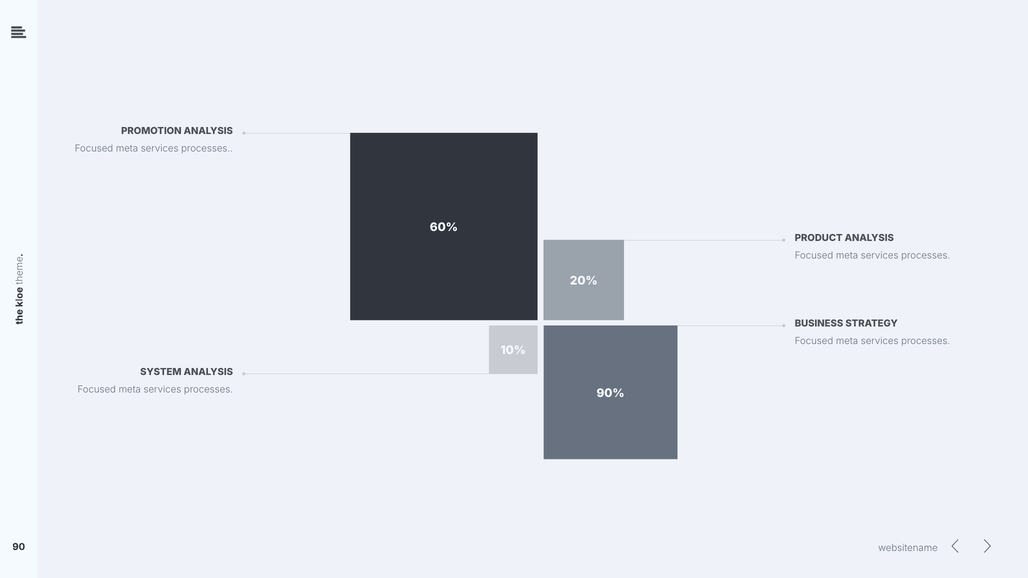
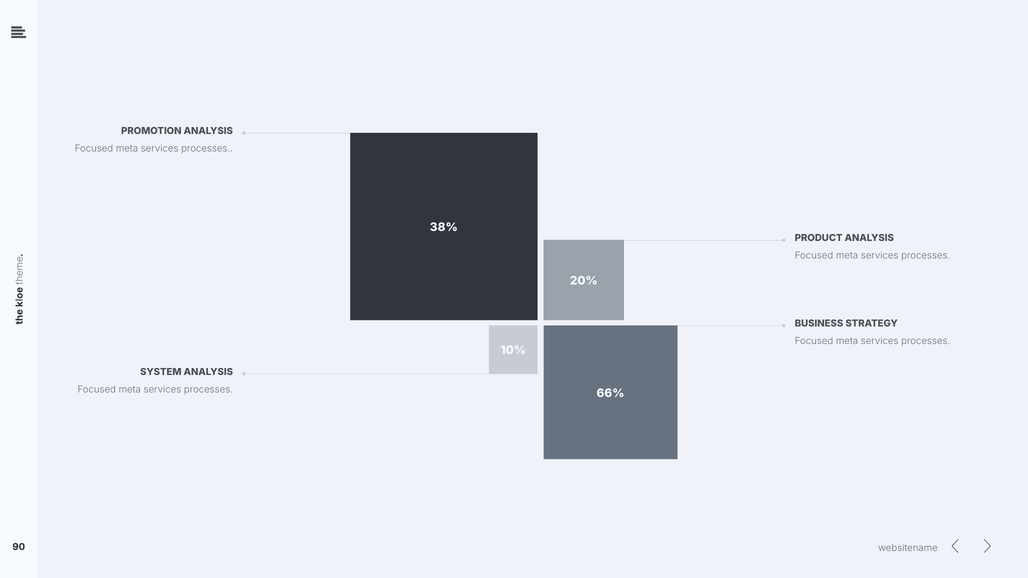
60%: 60% -> 38%
90%: 90% -> 66%
